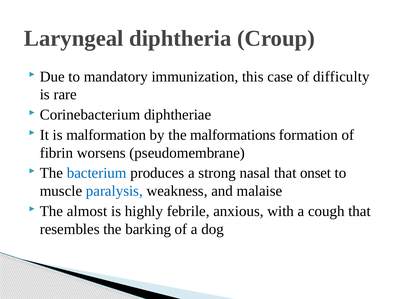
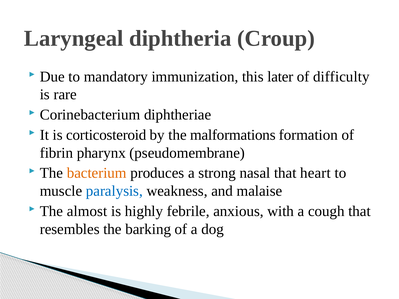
case: case -> later
malformation: malformation -> corticosteroid
worsens: worsens -> pharynx
bacterium colour: blue -> orange
onset: onset -> heart
